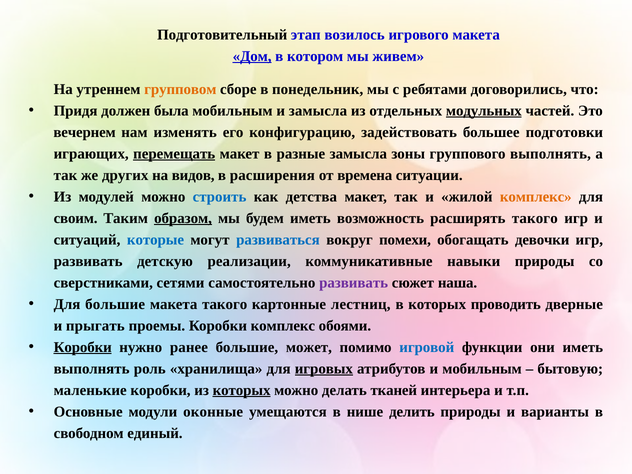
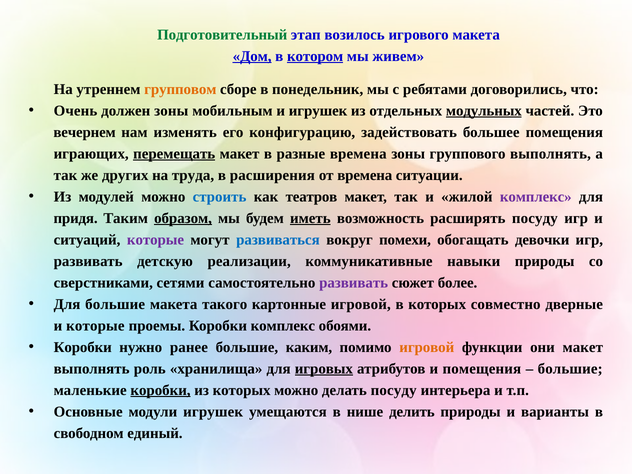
Подготовительный colour: black -> green
котором underline: none -> present
Придя: Придя -> Очень
должен была: была -> зоны
и замысла: замысла -> игрушек
большее подготовки: подготовки -> помещения
разные замысла: замысла -> времена
видов: видов -> труда
детства: детства -> театров
комплекс at (536, 197) colour: orange -> purple
своим: своим -> придя
иметь at (310, 218) underline: none -> present
расширять такого: такого -> посуду
которые at (156, 240) colour: blue -> purple
наша: наша -> более
картонные лестниц: лестниц -> игровой
проводить: проводить -> совместно
и прыгать: прыгать -> которые
Коробки at (83, 347) underline: present -> none
может: может -> каким
игровой at (427, 347) colour: blue -> orange
они иметь: иметь -> макет
и мобильным: мобильным -> помещения
бытовую at (570, 369): бытовую -> большие
коробки at (161, 390) underline: none -> present
которых at (242, 390) underline: present -> none
делать тканей: тканей -> посуду
модули оконные: оконные -> игрушек
